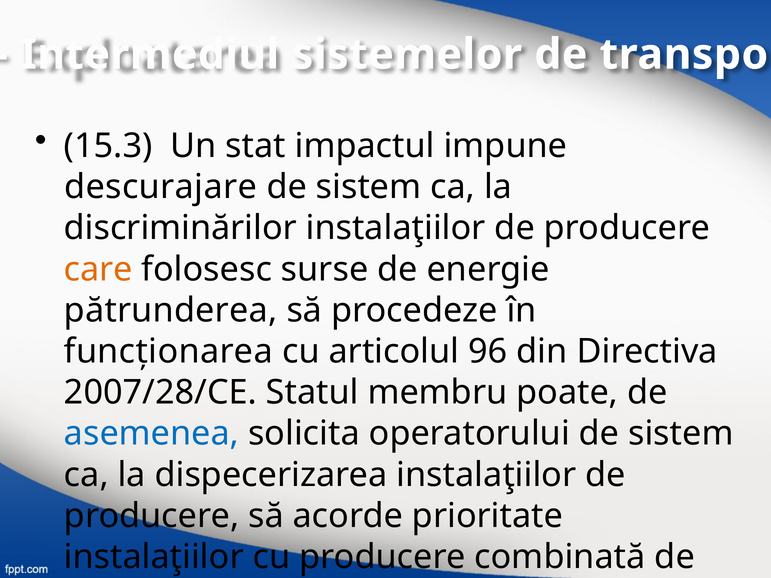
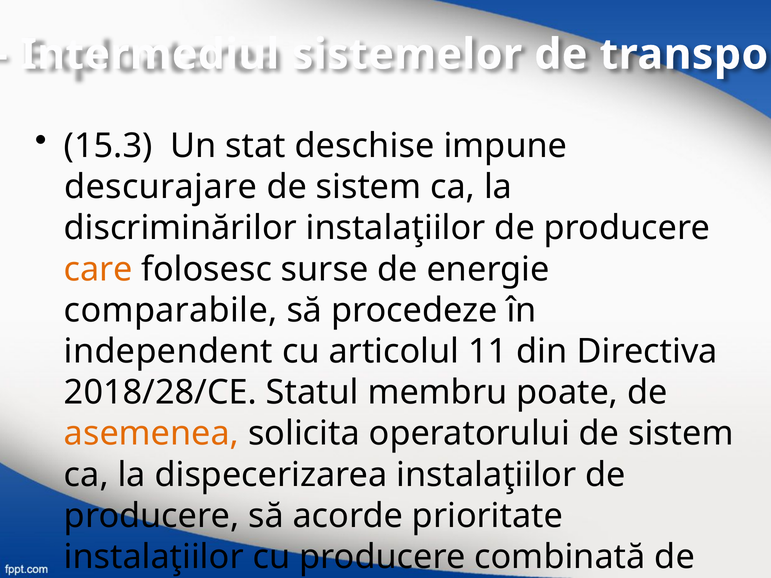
impactul: impactul -> deschise
pătrunderea: pătrunderea -> comparabile
funcţionarea: funcţionarea -> independent
96: 96 -> 11
2007/28/CE: 2007/28/CE -> 2018/28/CE
asemenea colour: blue -> orange
